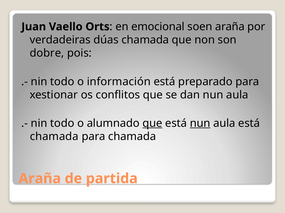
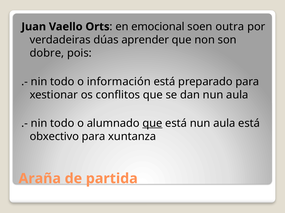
soen araña: araña -> outra
dúas chamada: chamada -> aprender
nun at (200, 124) underline: present -> none
chamada at (54, 137): chamada -> obxectivo
para chamada: chamada -> xuntanza
